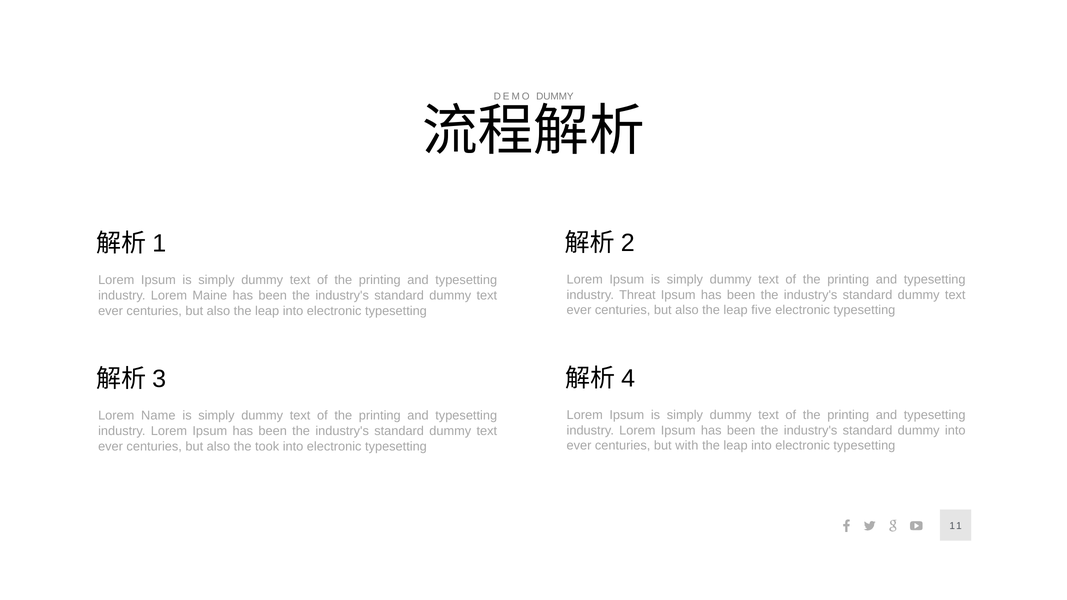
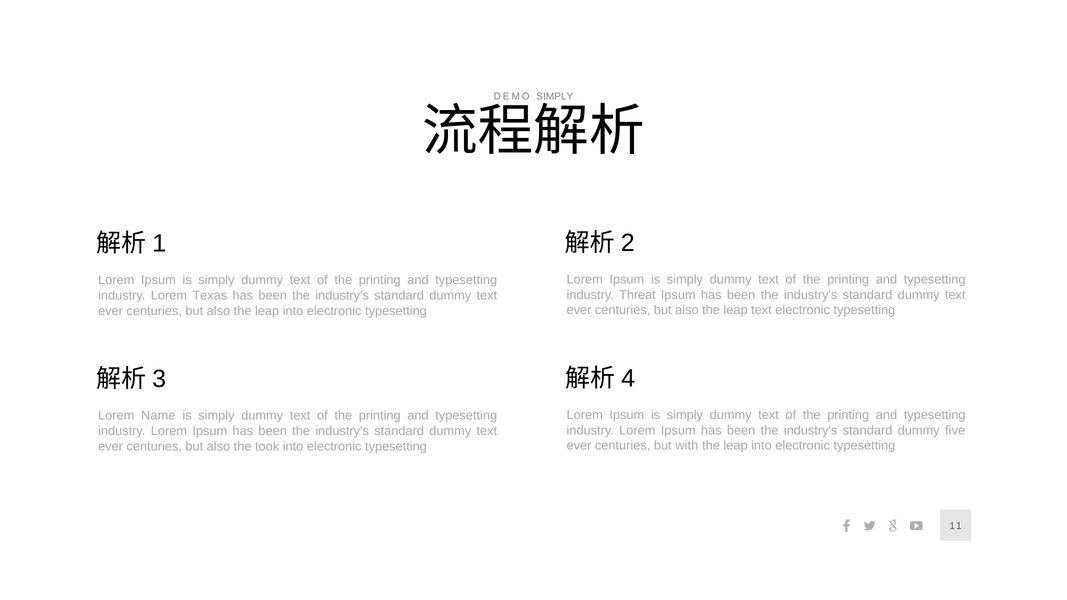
DEMO DUMMY: DUMMY -> SIMPLY
Maine: Maine -> Texas
leap five: five -> text
dummy into: into -> five
